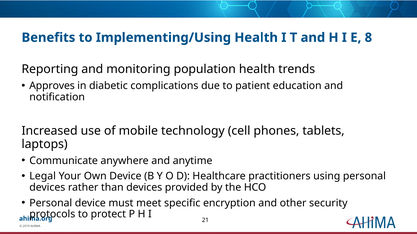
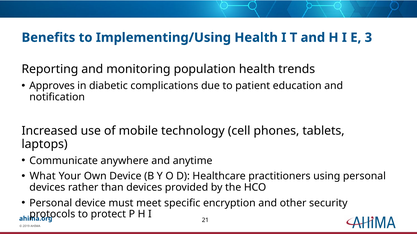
8: 8 -> 3
Legal: Legal -> What
